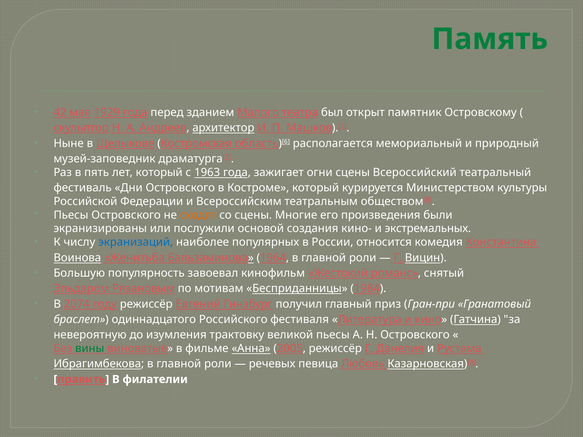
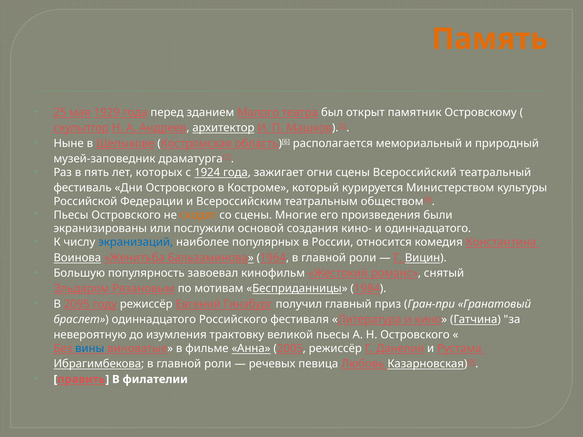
Память colour: green -> orange
42: 42 -> 25
лет который: который -> которых
1963: 1963 -> 1924
и экстремальных: экстремальных -> одиннадцатого
2074: 2074 -> 2095
вины colour: green -> blue
